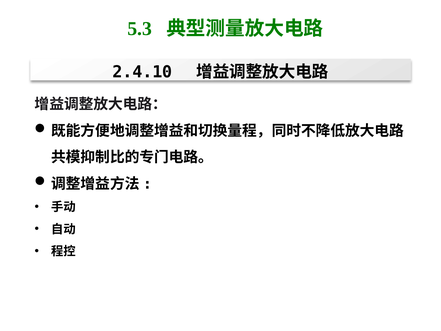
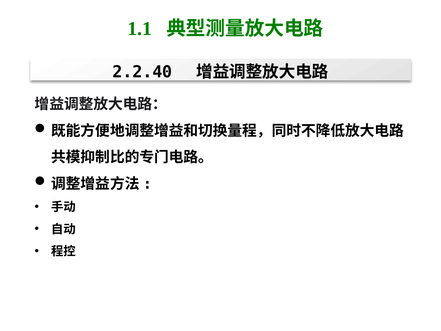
5.3: 5.3 -> 1.1
2.4.10: 2.4.10 -> 2.2.40
